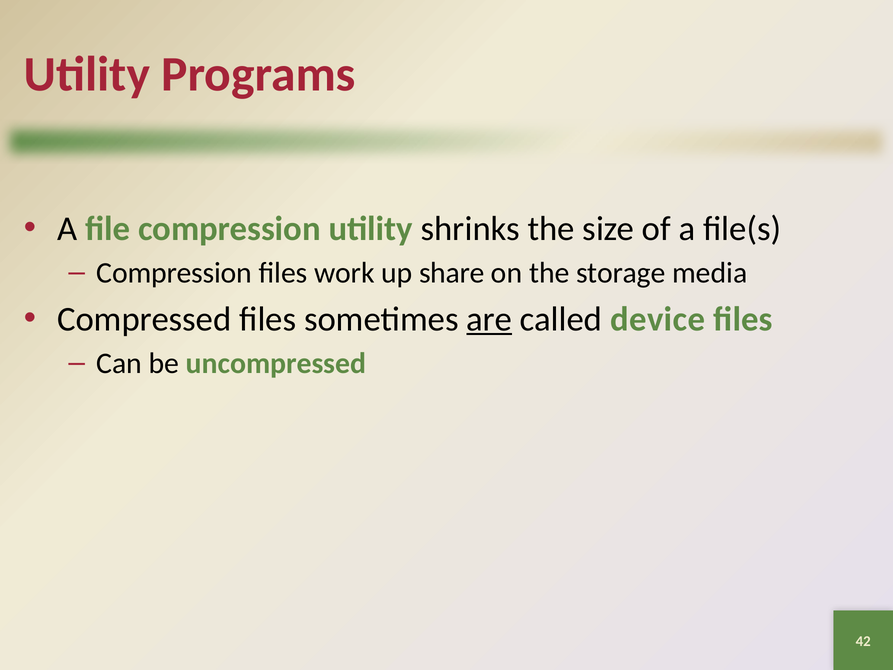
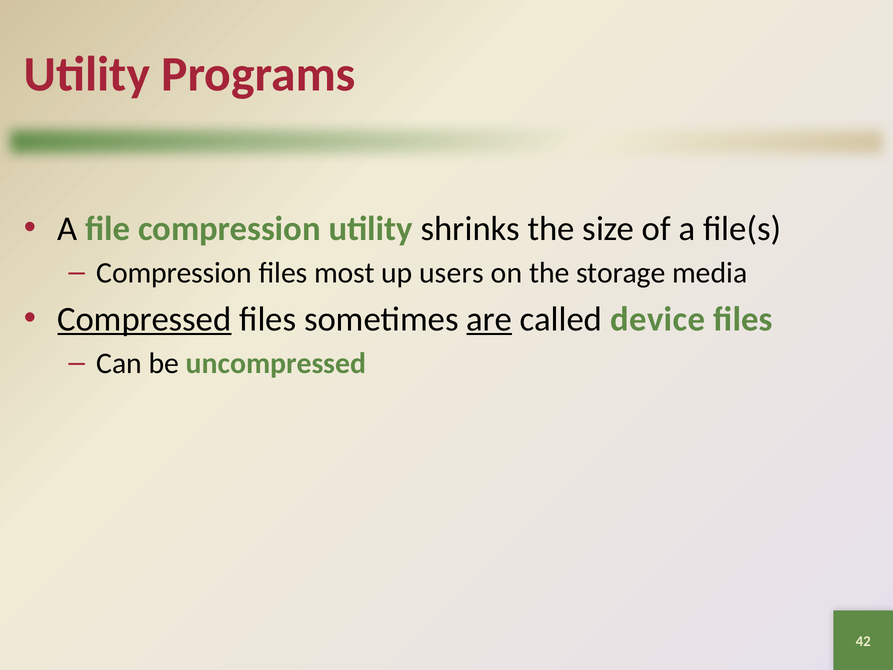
work: work -> most
share: share -> users
Compressed underline: none -> present
